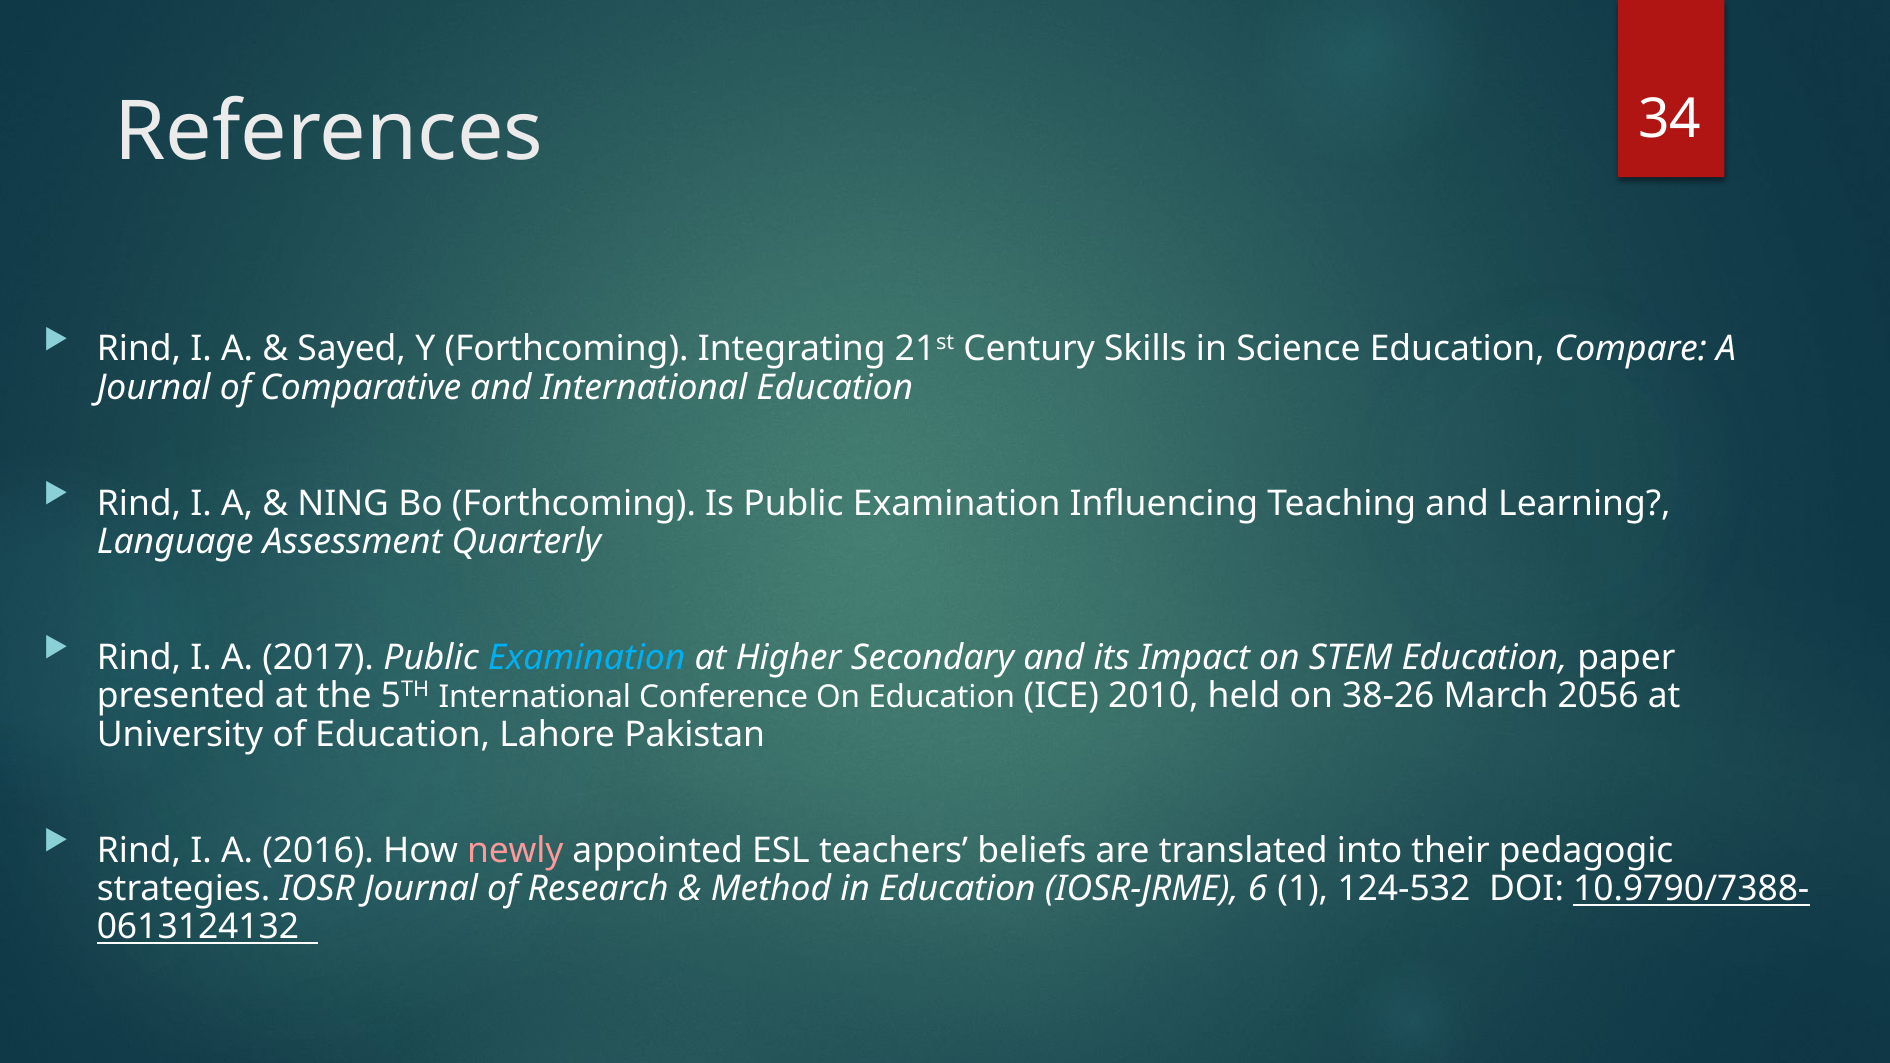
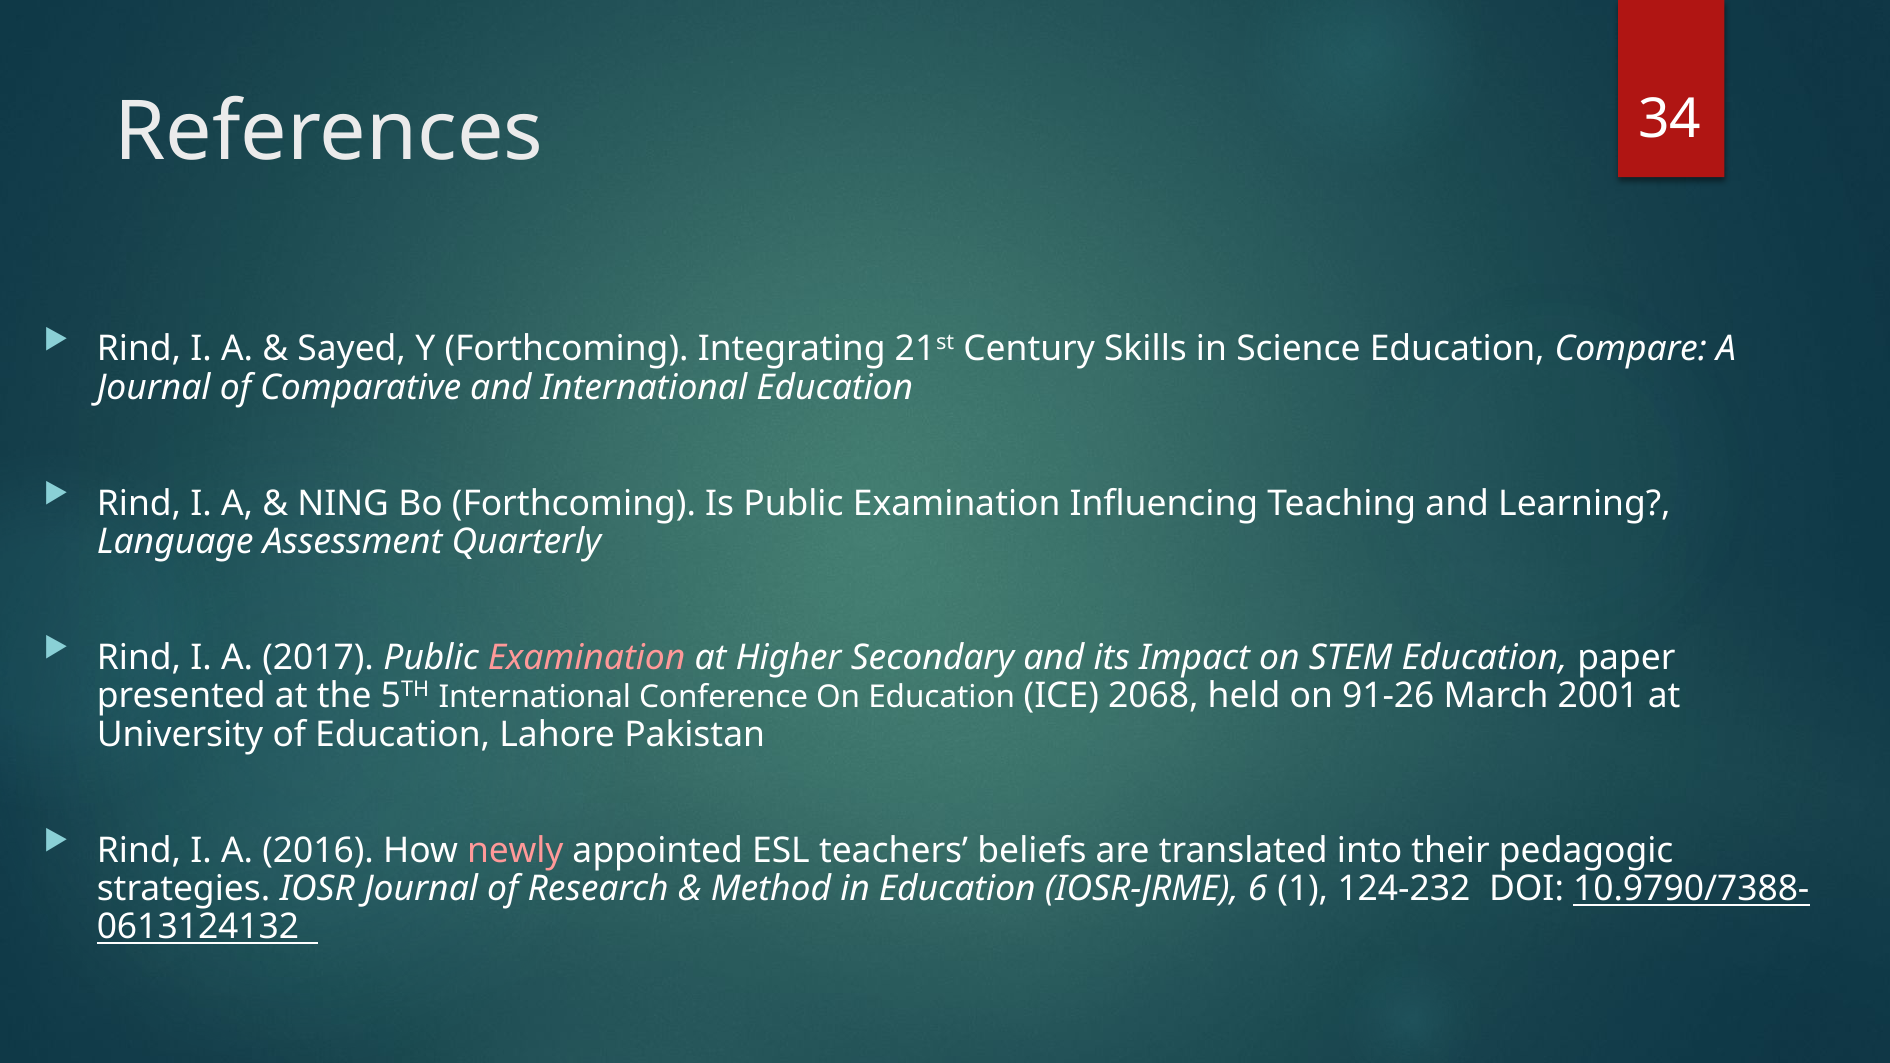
Examination at (587, 658) colour: light blue -> pink
2010: 2010 -> 2068
38-26: 38-26 -> 91-26
2056: 2056 -> 2001
124-532: 124-532 -> 124-232
